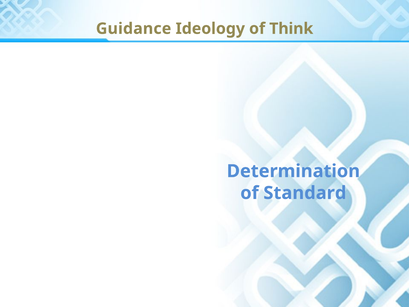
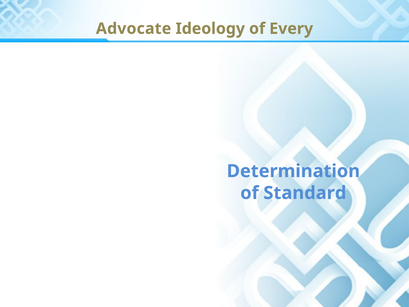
Guidance: Guidance -> Advocate
Think: Think -> Every
